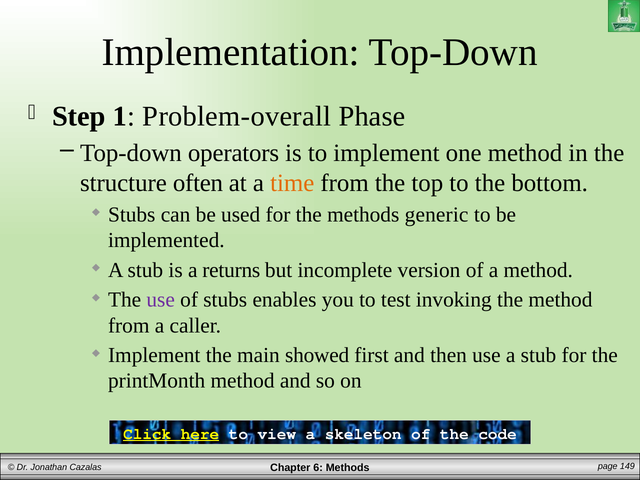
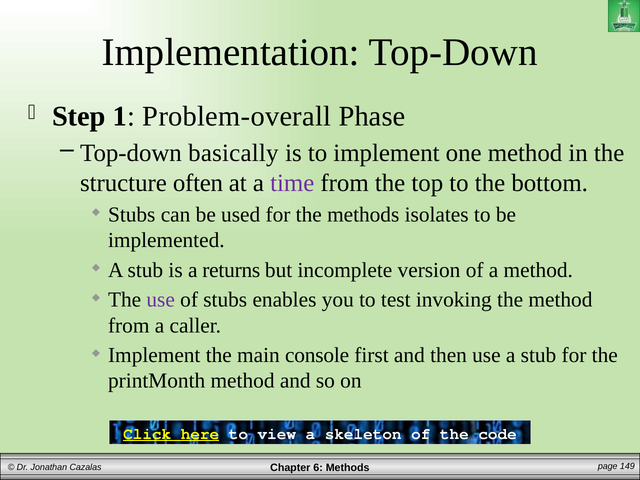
operators: operators -> basically
time colour: orange -> purple
generic: generic -> isolates
showed: showed -> console
